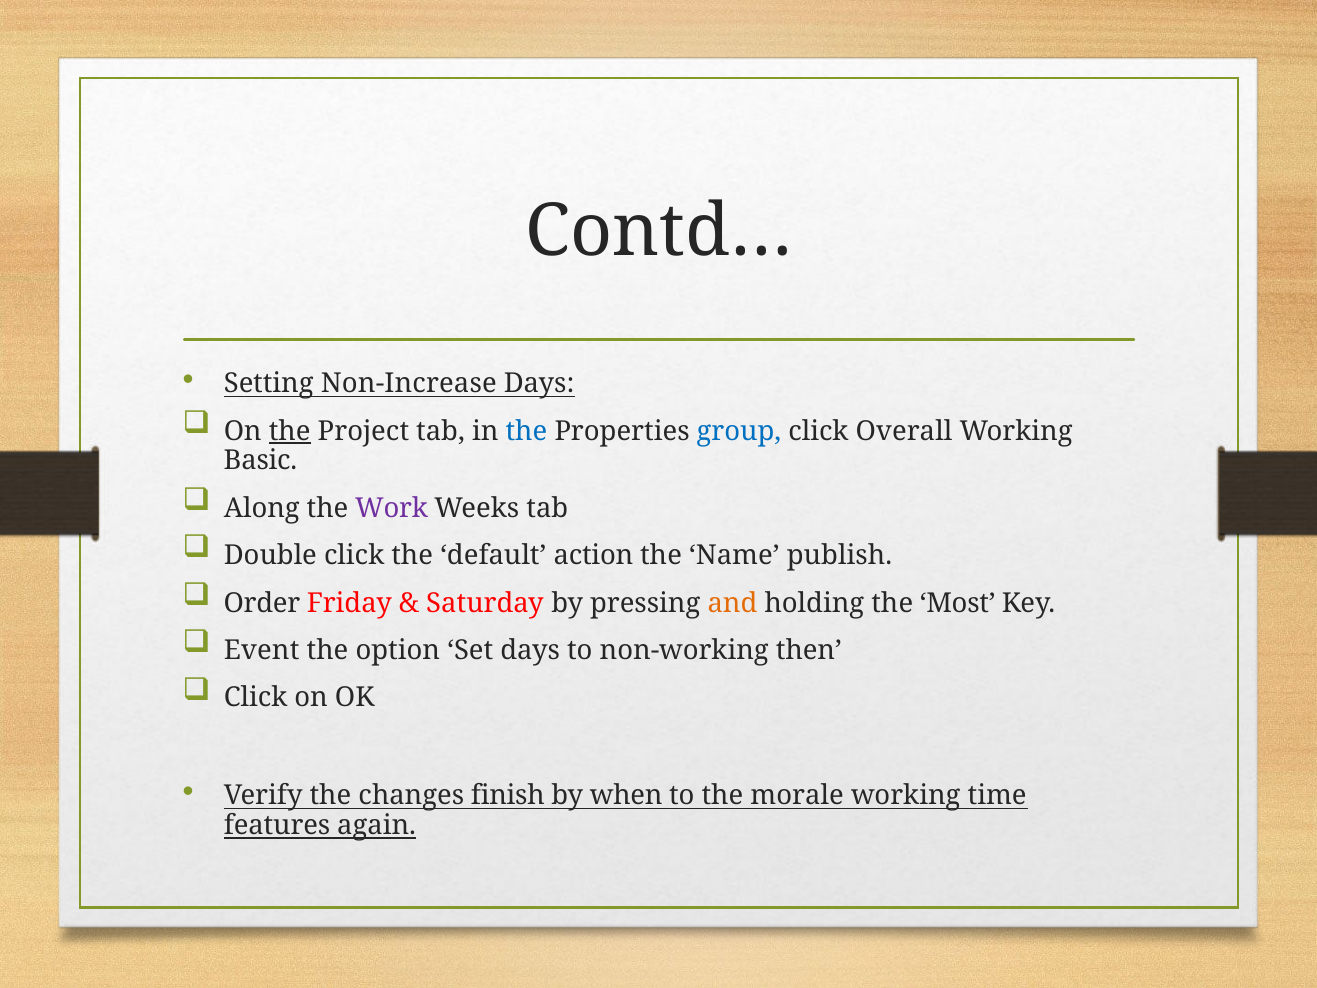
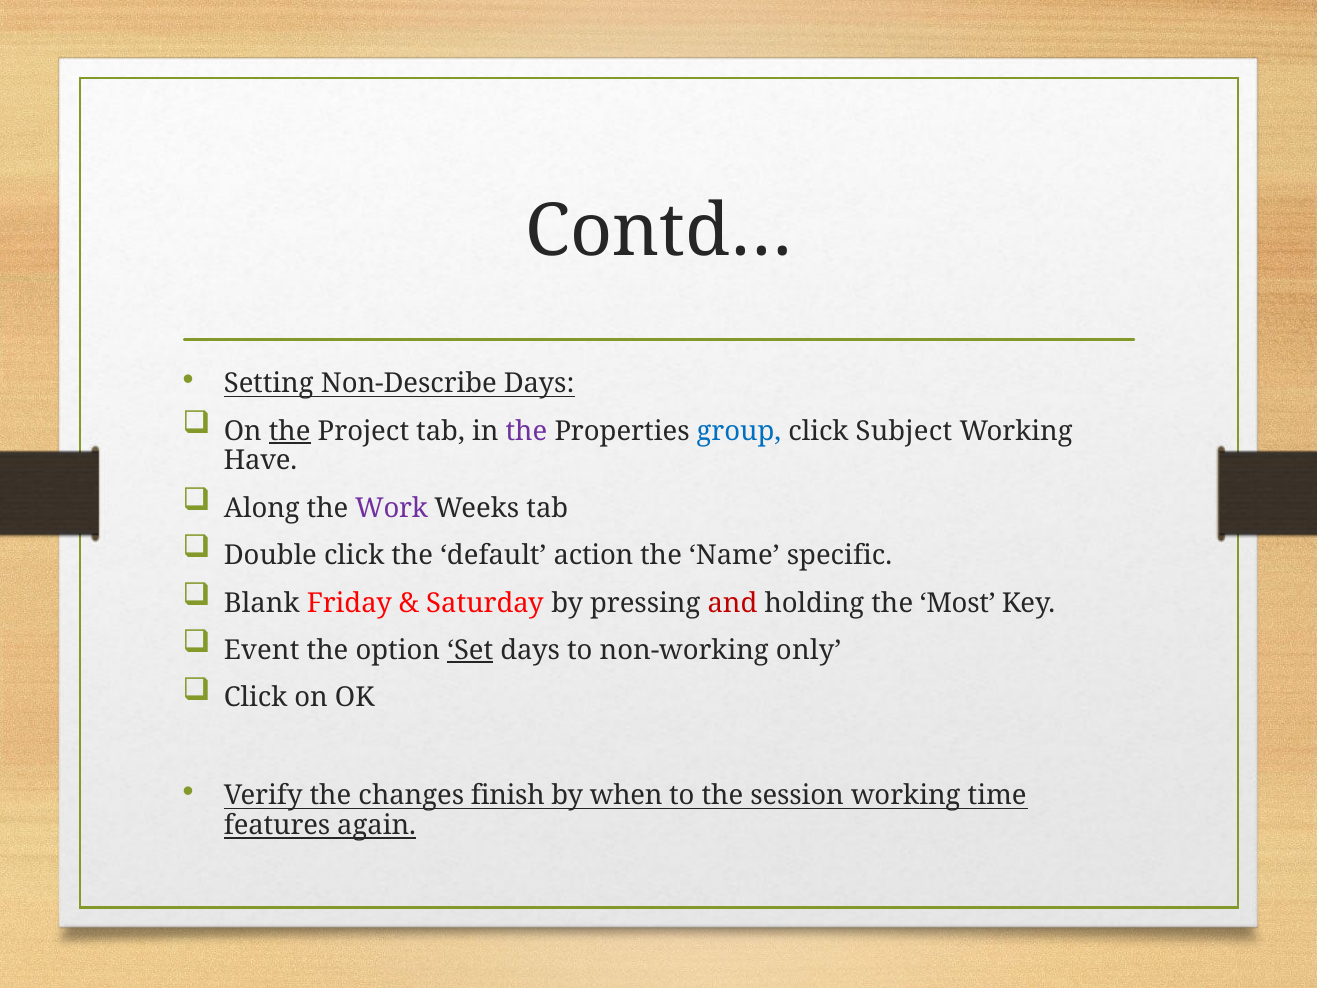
Non-Increase: Non-Increase -> Non-Describe
the at (526, 431) colour: blue -> purple
Overall: Overall -> Subject
Basic: Basic -> Have
publish: publish -> specific
Order: Order -> Blank
and colour: orange -> red
Set underline: none -> present
then: then -> only
morale: morale -> session
